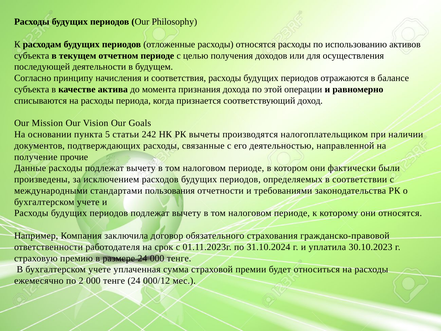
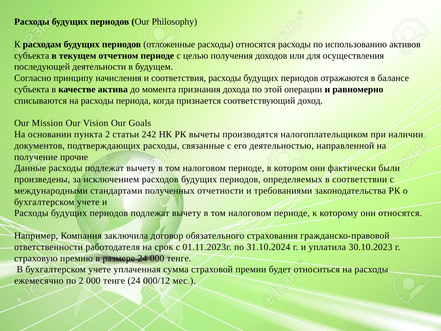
пункта 5: 5 -> 2
пользования: пользования -> полученных
